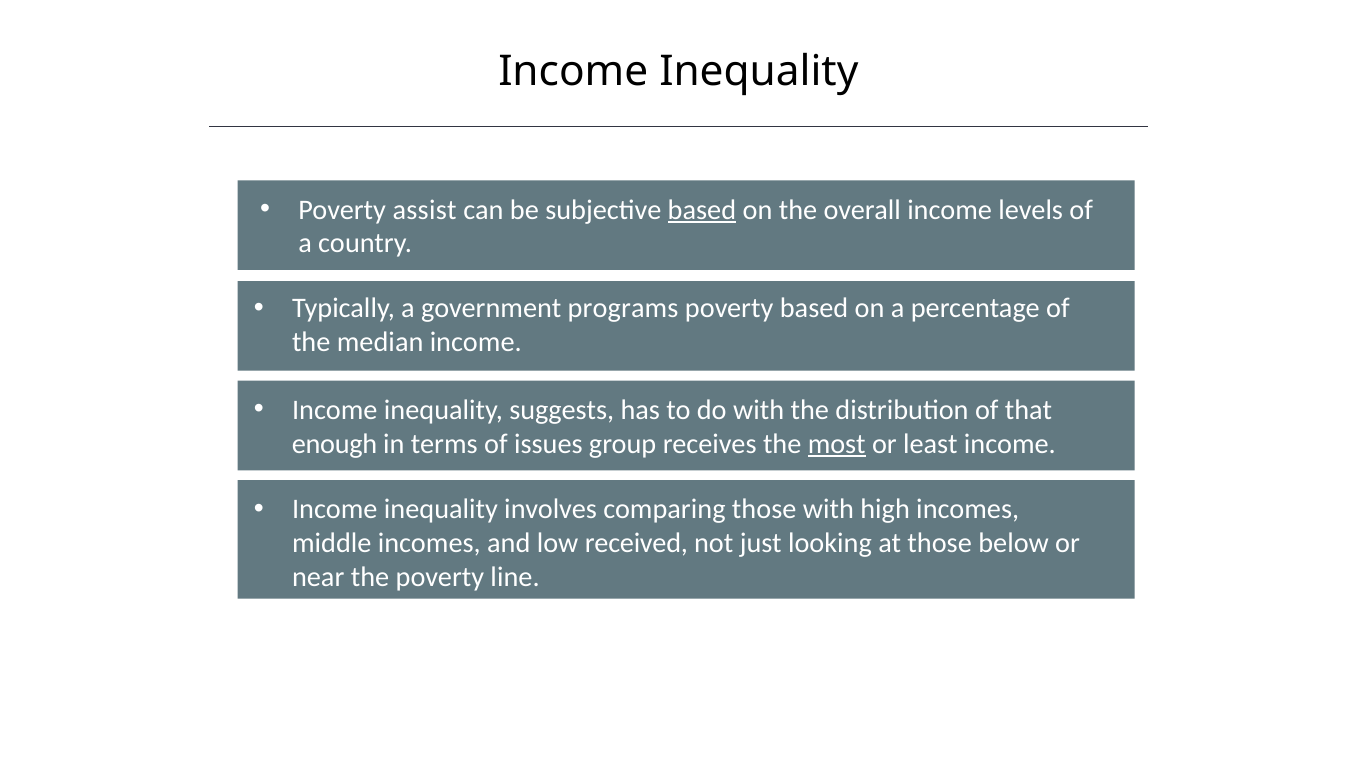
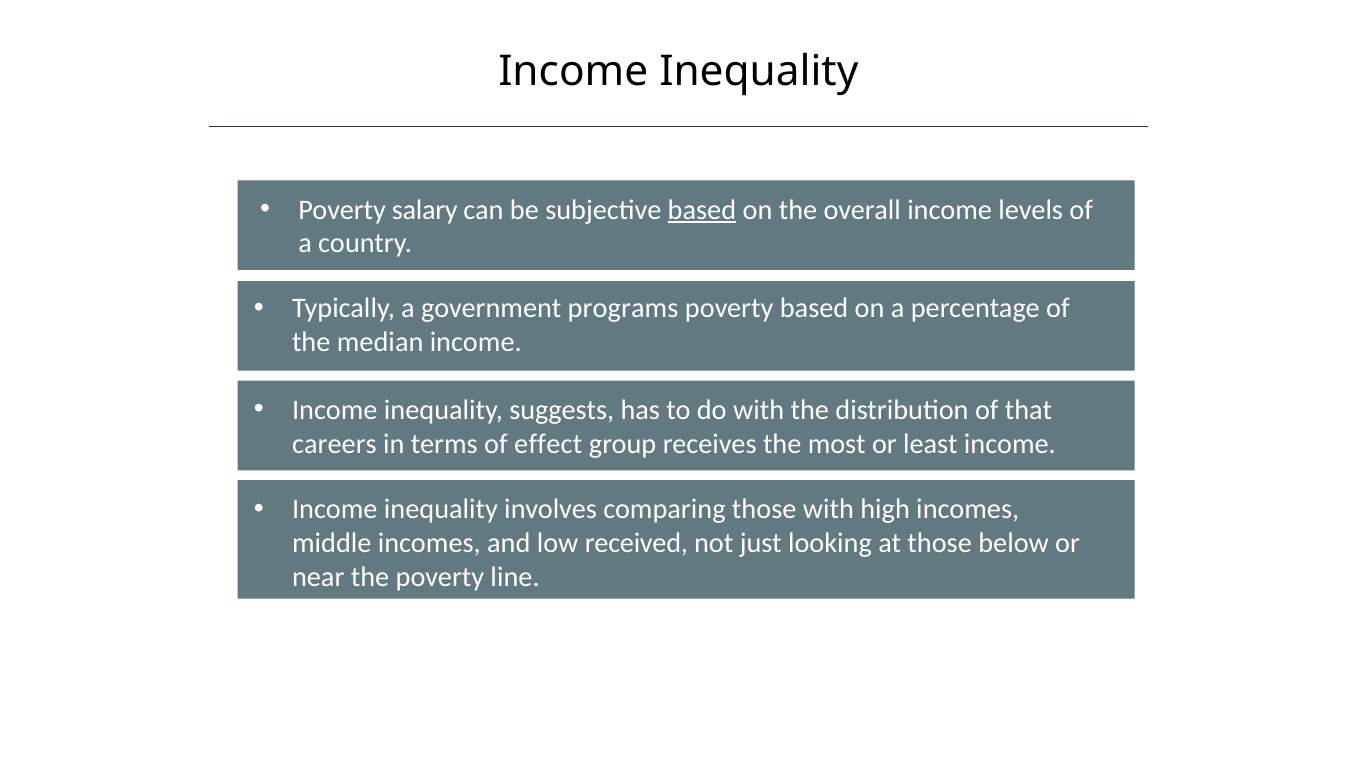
assist: assist -> salary
enough: enough -> careers
issues: issues -> effect
most underline: present -> none
